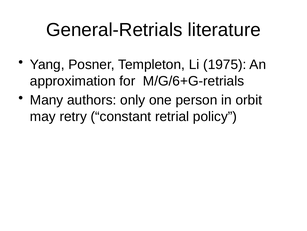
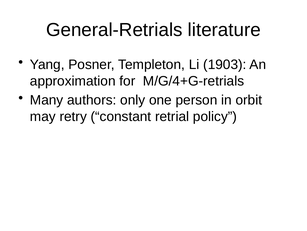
1975: 1975 -> 1903
M/G/6+G-retrials: M/G/6+G-retrials -> M/G/4+G-retrials
